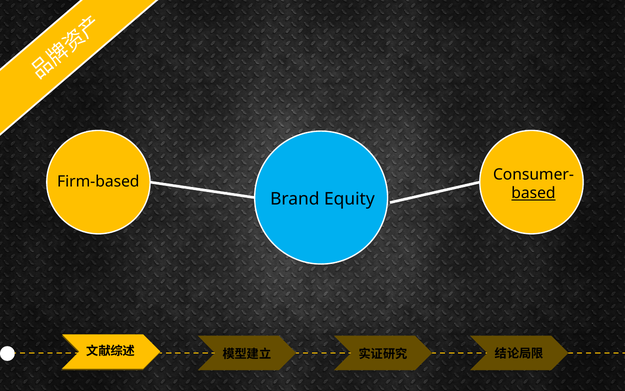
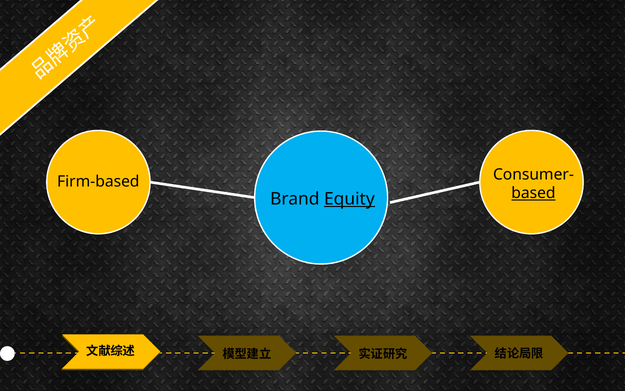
Equity underline: none -> present
